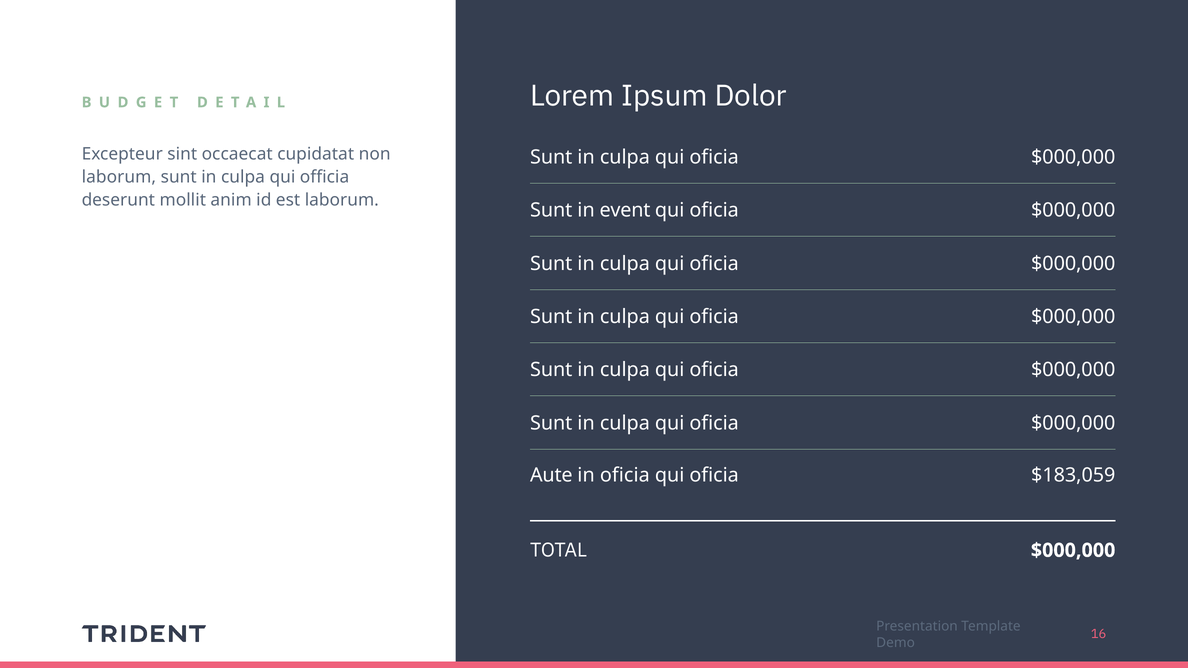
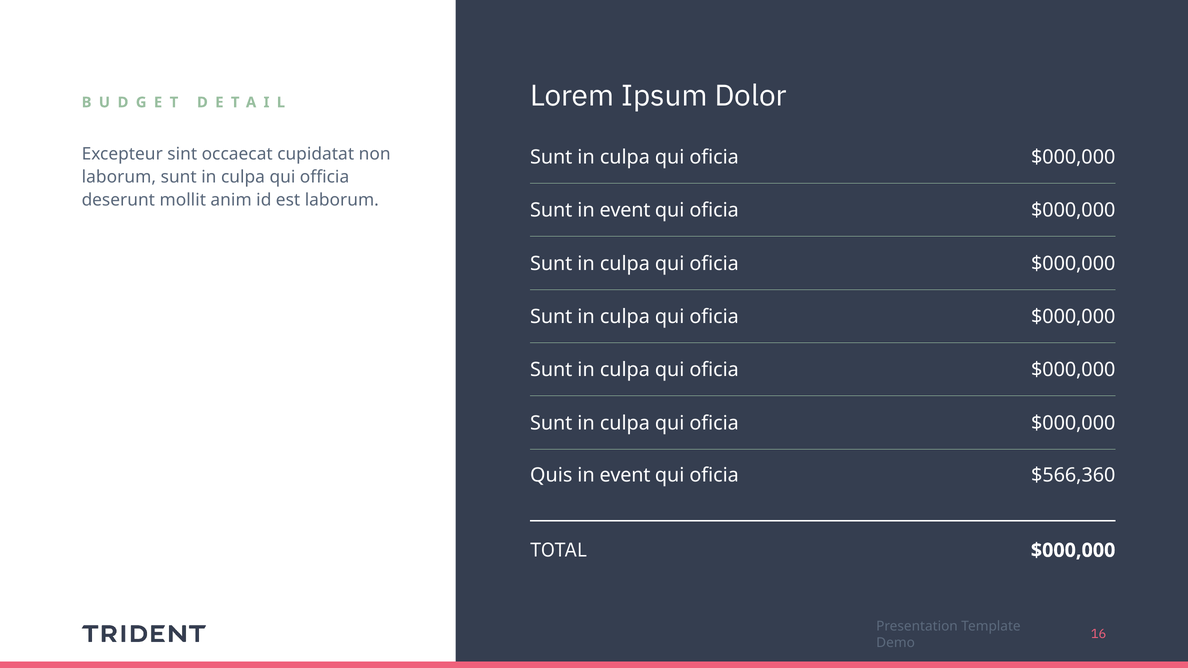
Aute: Aute -> Quis
oficia at (625, 475): oficia -> event
$183,059: $183,059 -> $566,360
